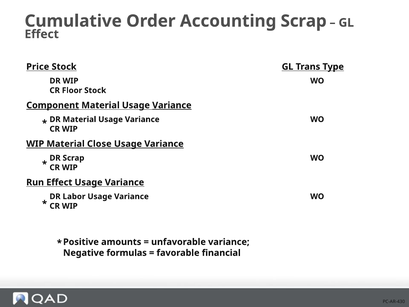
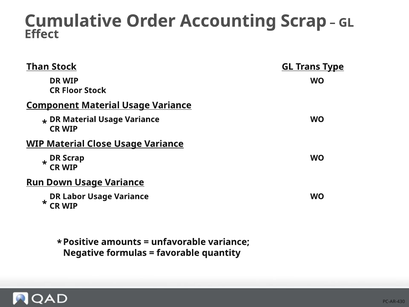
Price: Price -> Than
Variance at (172, 105) underline: present -> none
Run Effect: Effect -> Down
financial: financial -> quantity
